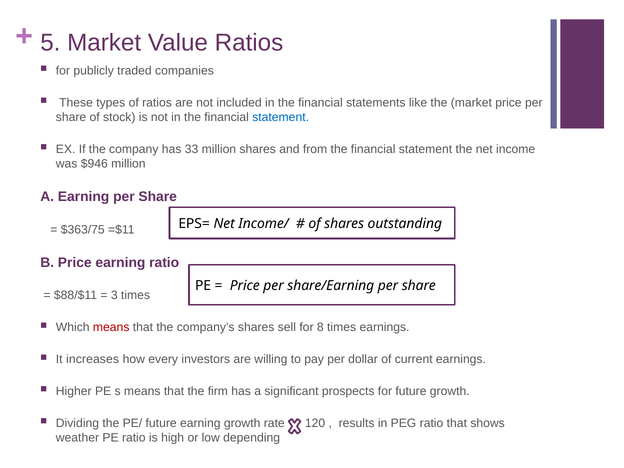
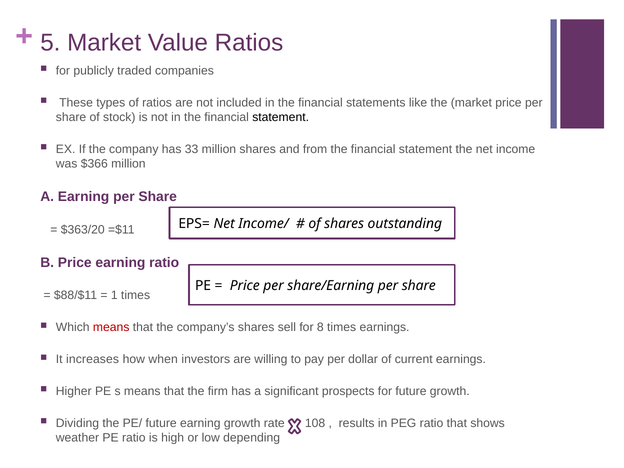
statement at (281, 117) colour: blue -> black
$946: $946 -> $366
$363/75: $363/75 -> $363/20
3: 3 -> 1
every: every -> when
120: 120 -> 108
